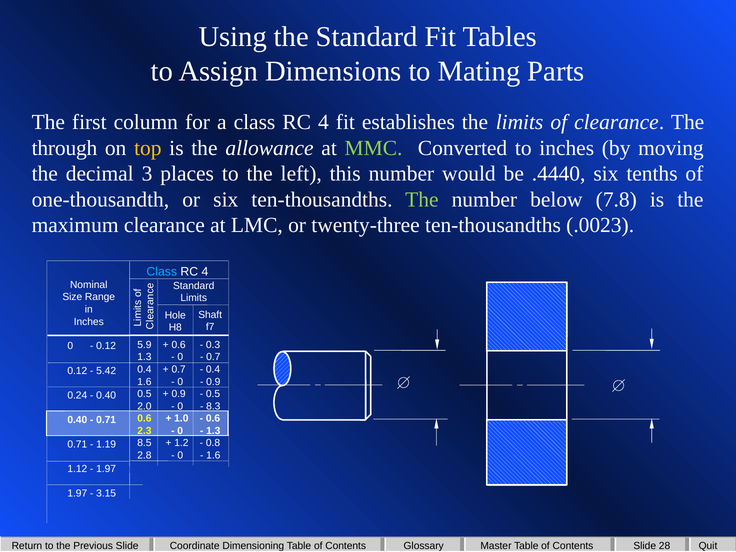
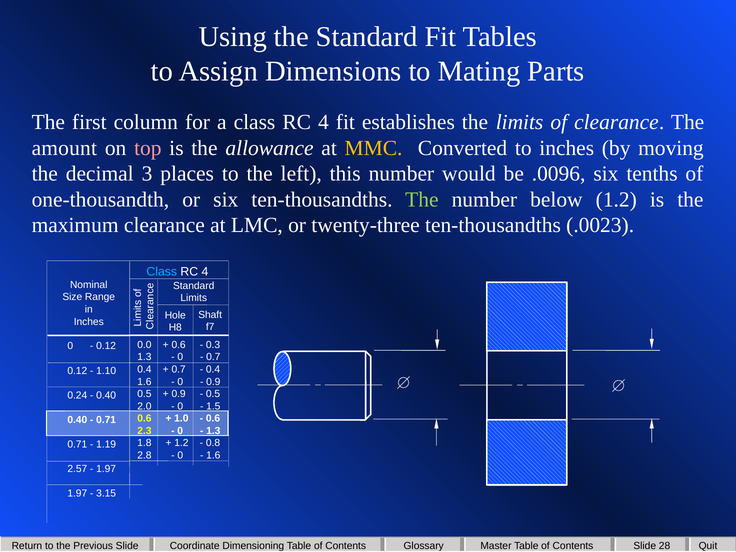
through: through -> amount
top colour: yellow -> pink
MMC colour: light green -> yellow
.4440: .4440 -> .0096
below 7.8: 7.8 -> 1.2
5.9: 5.9 -> 0.0
5.42: 5.42 -> 1.10
8.3: 8.3 -> 1.5
8.5: 8.5 -> 1.8
1.12: 1.12 -> 2.57
